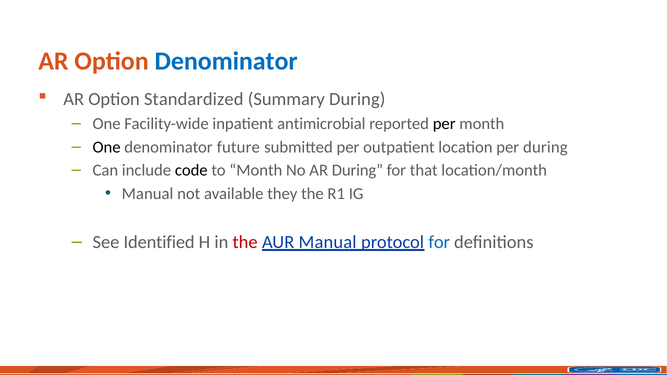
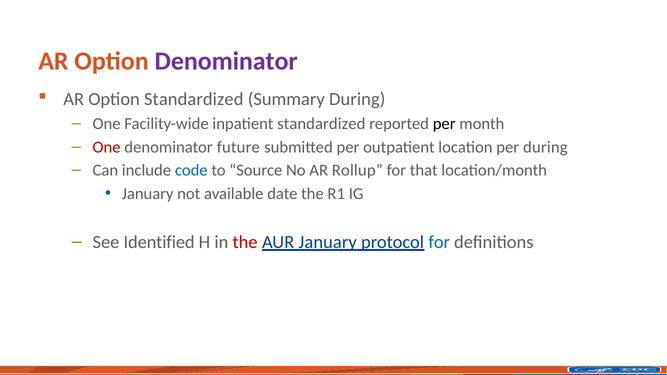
Denominator at (226, 61) colour: blue -> purple
inpatient antimicrobial: antimicrobial -> standardized
One at (107, 147) colour: black -> red
code colour: black -> blue
to Month: Month -> Source
AR During: During -> Rollup
Manual at (148, 194): Manual -> January
they: they -> date
AUR Manual: Manual -> January
